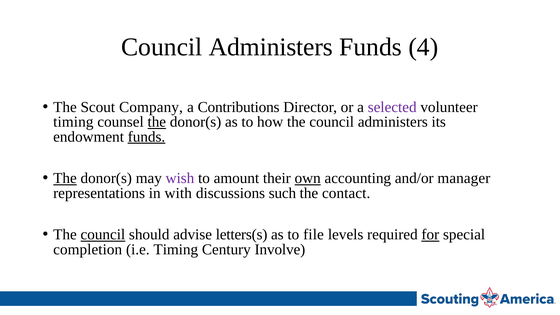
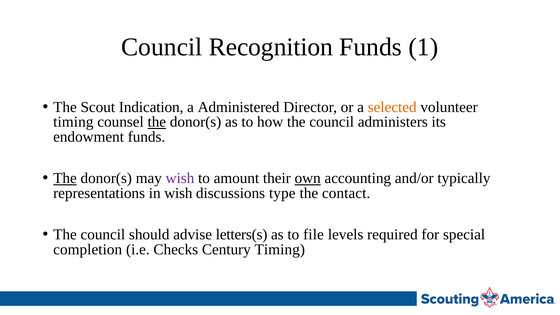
Administers at (271, 47): Administers -> Recognition
4: 4 -> 1
Company: Company -> Indication
Contributions: Contributions -> Administered
selected colour: purple -> orange
funds at (146, 137) underline: present -> none
manager: manager -> typically
in with: with -> wish
such: such -> type
council at (103, 235) underline: present -> none
for underline: present -> none
i.e Timing: Timing -> Checks
Century Involve: Involve -> Timing
